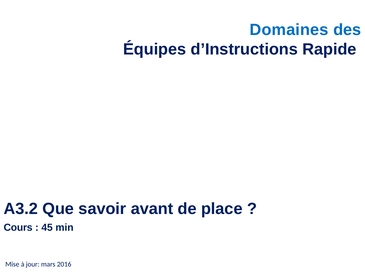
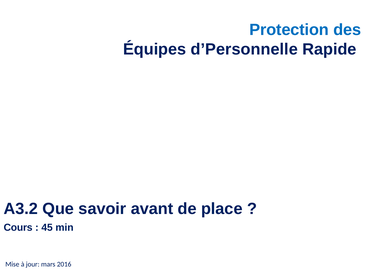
Domaines: Domaines -> Protection
d’Instructions: d’Instructions -> d’Personnelle
